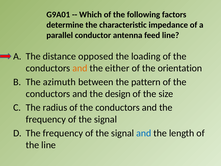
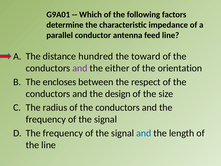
opposed: opposed -> hundred
loading: loading -> toward
and at (80, 68) colour: orange -> purple
azimuth: azimuth -> encloses
pattern: pattern -> respect
